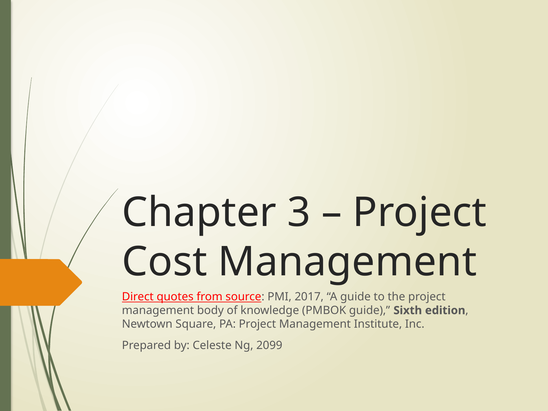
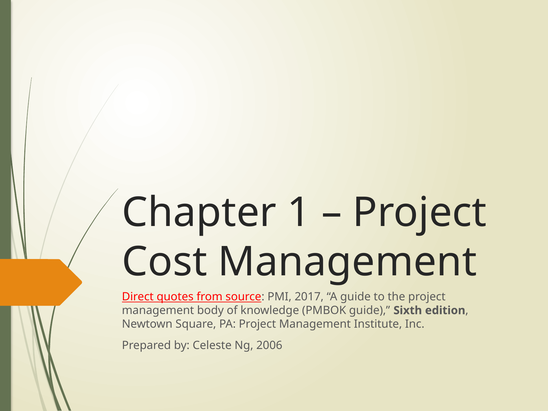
3: 3 -> 1
2099: 2099 -> 2006
